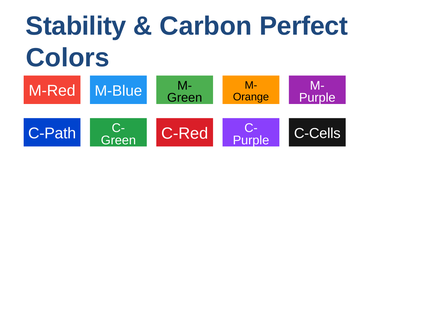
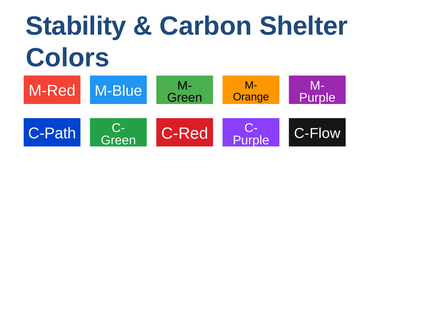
Perfect: Perfect -> Shelter
C-Cells: C-Cells -> C-Flow
